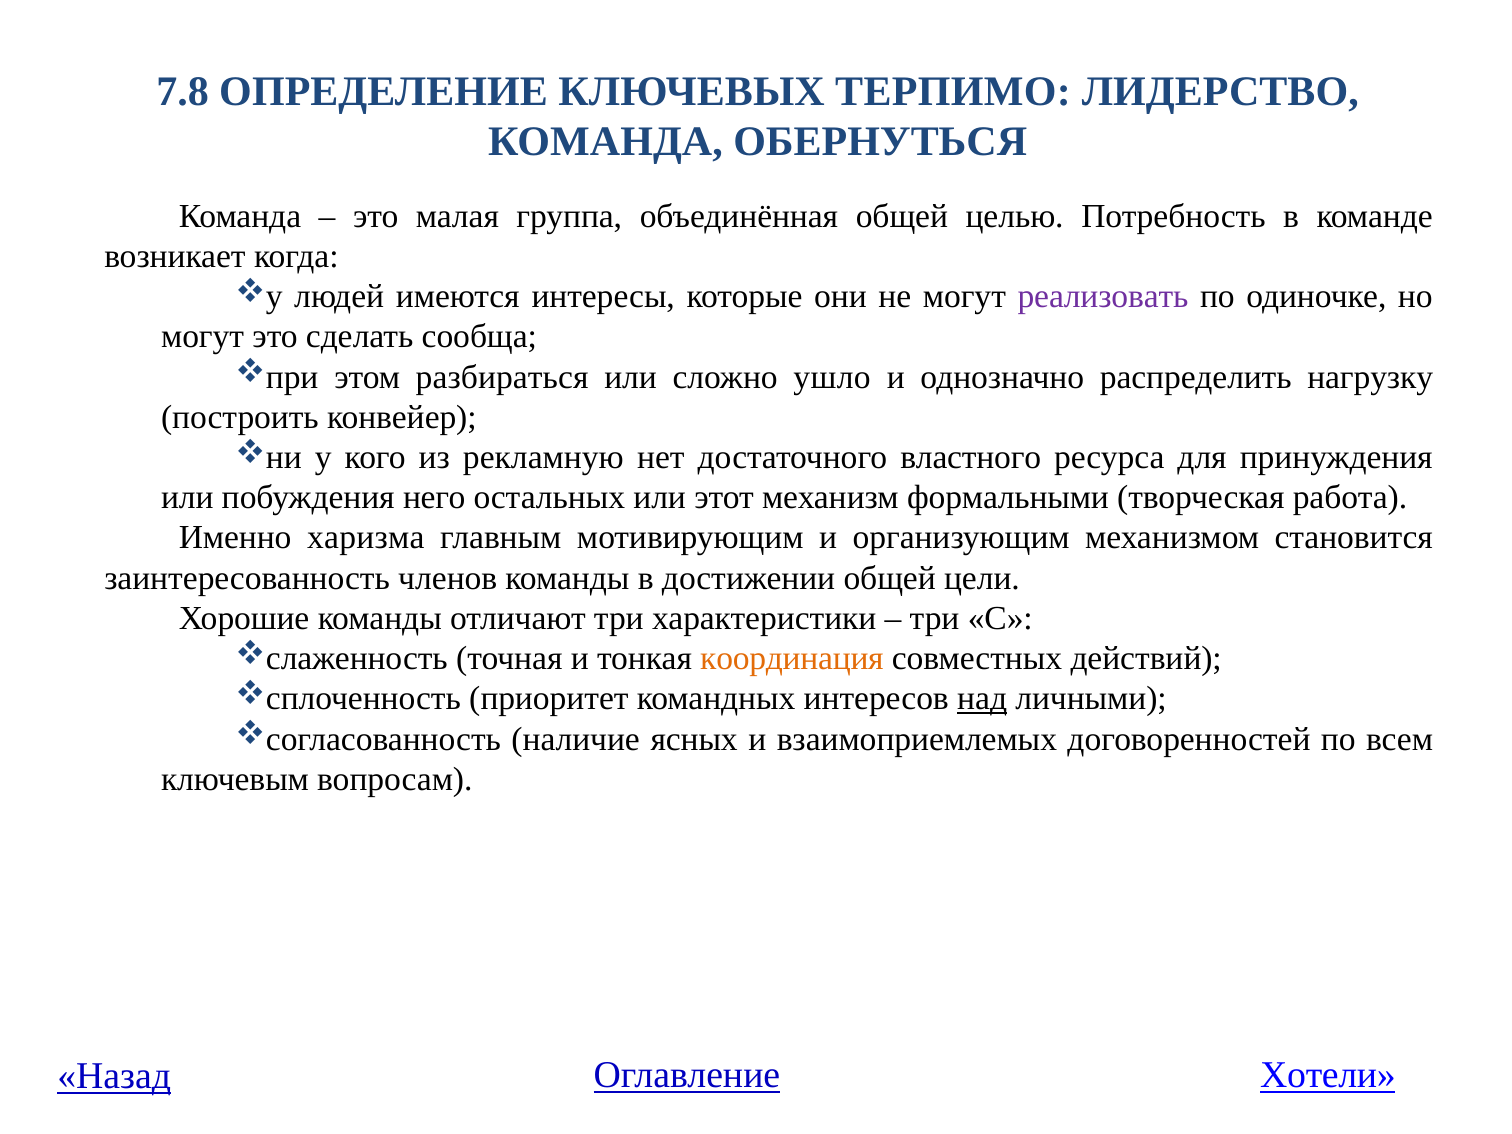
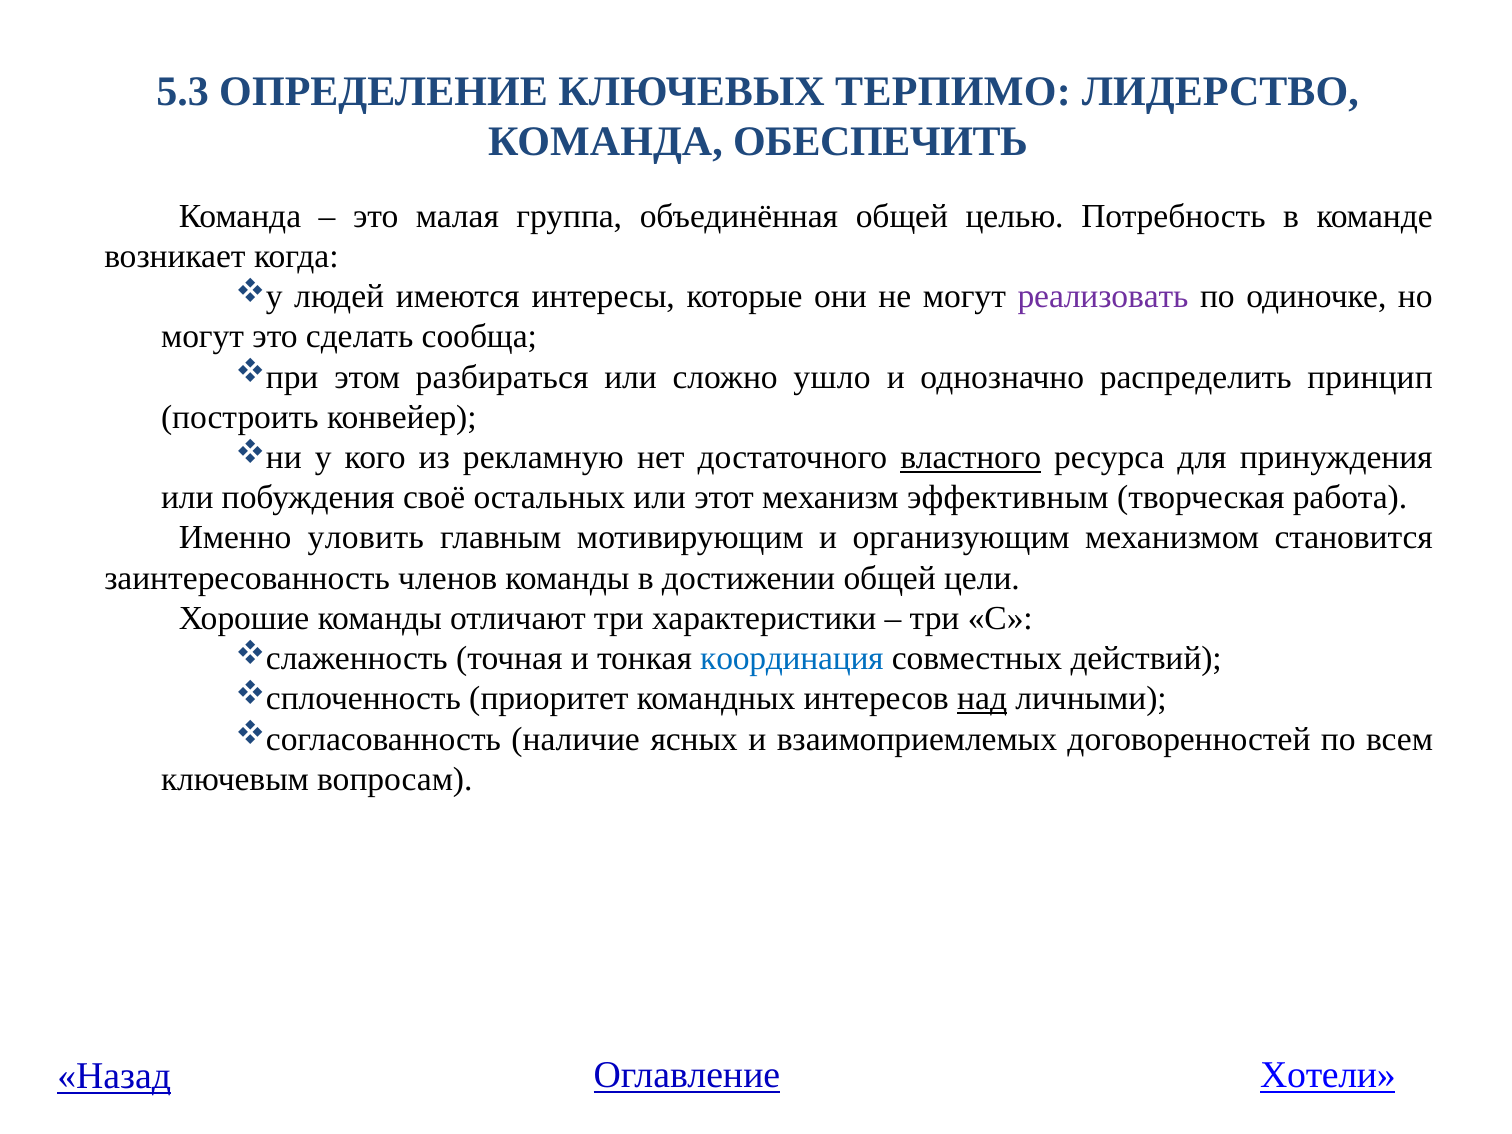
7.8: 7.8 -> 5.3
ОБЕРНУТЬСЯ: ОБЕРНУТЬСЯ -> ОБЕСПЕЧИТЬ
нагрузку: нагрузку -> принцип
властного underline: none -> present
него: него -> своё
формальными: формальными -> эффективным
харизма: харизма -> уловить
координация colour: orange -> blue
